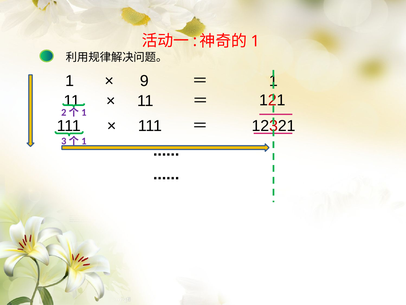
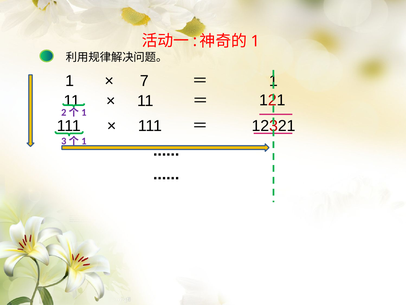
9: 9 -> 7
